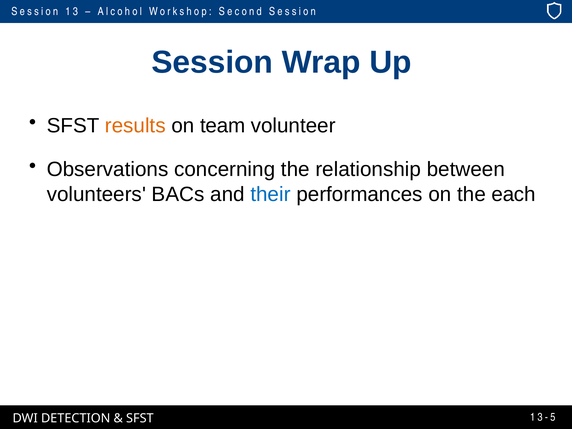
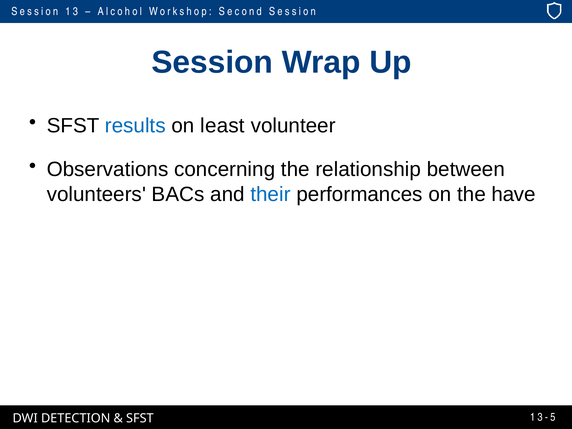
results colour: orange -> blue
team: team -> least
each: each -> have
